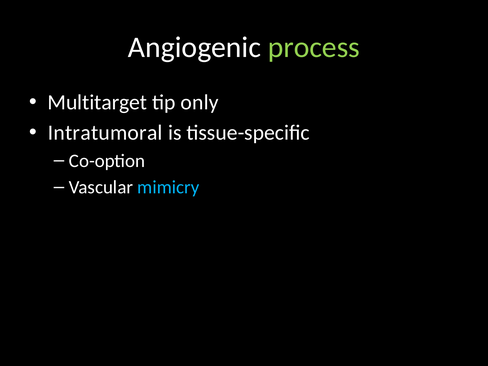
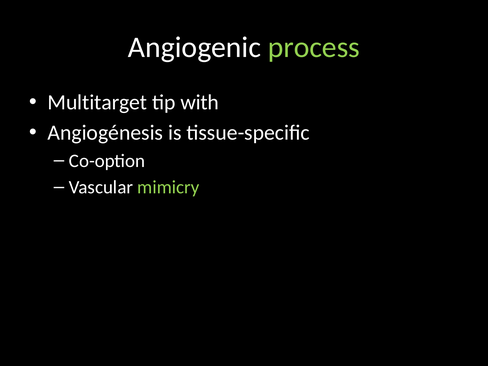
only: only -> with
Intratumoral: Intratumoral -> Angiogénesis
mimicry colour: light blue -> light green
